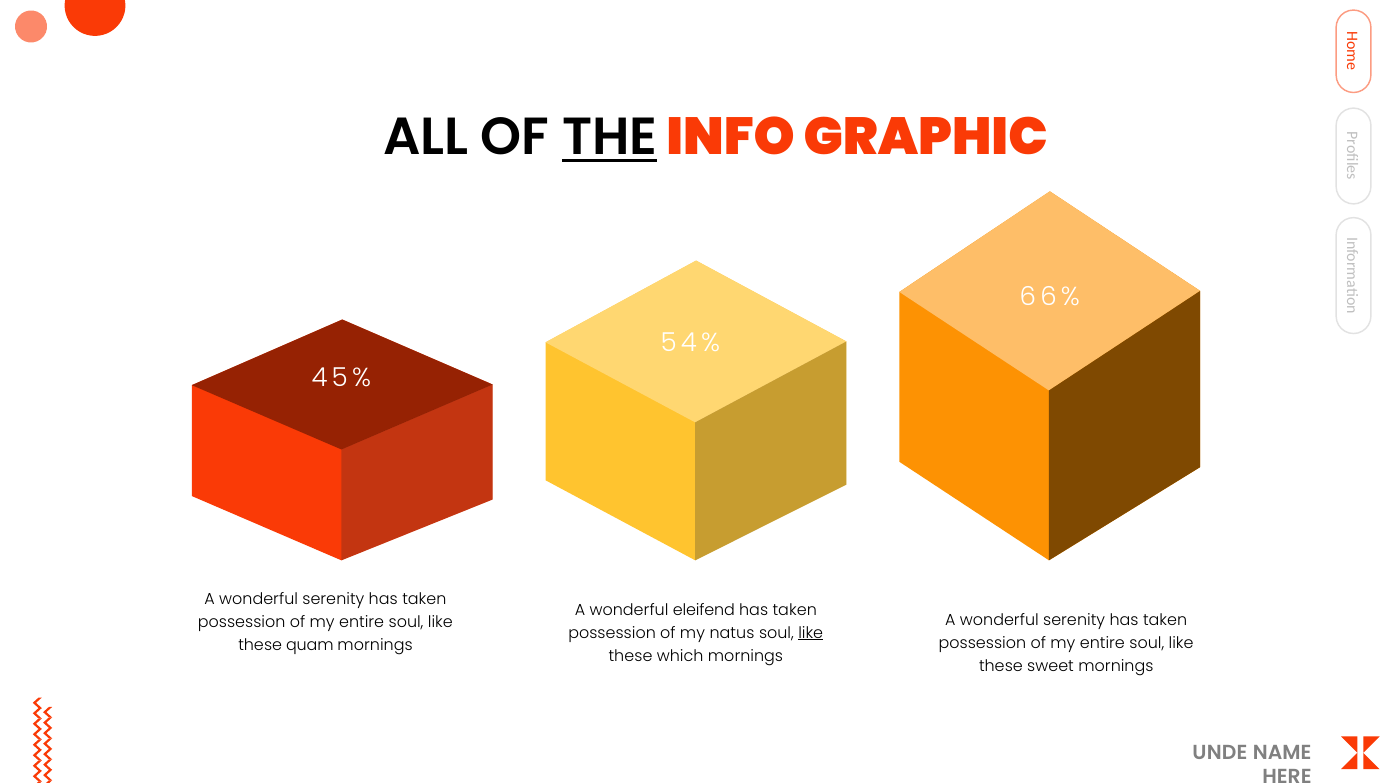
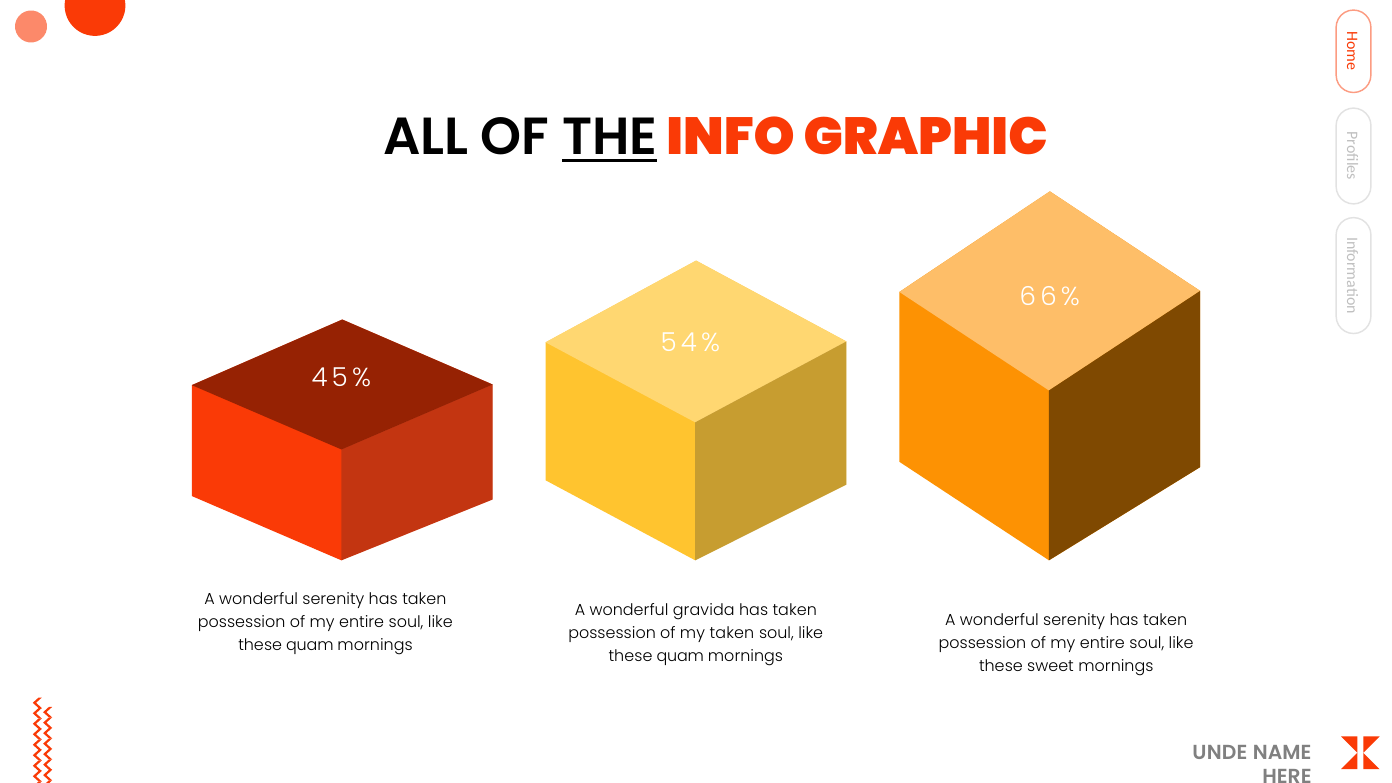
eleifend: eleifend -> gravida
my natus: natus -> taken
like at (811, 633) underline: present -> none
which at (680, 656): which -> quam
